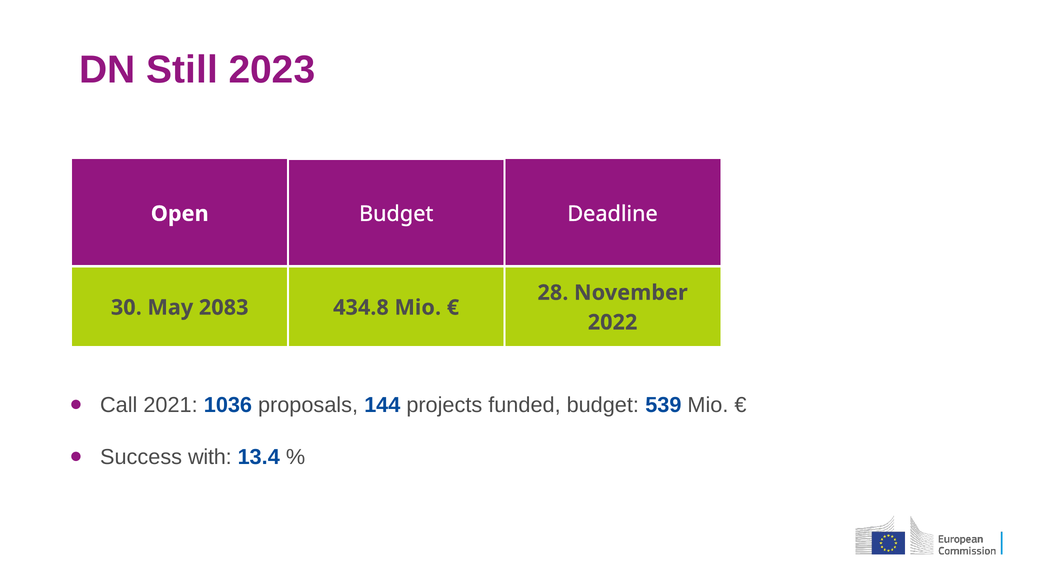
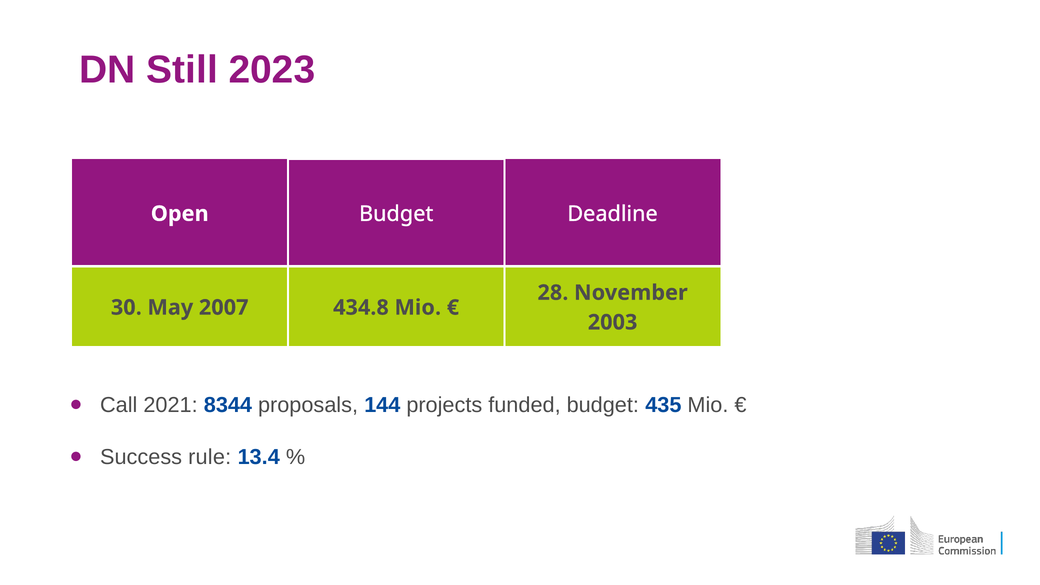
2083: 2083 -> 2007
2022: 2022 -> 2003
1036: 1036 -> 8344
539: 539 -> 435
with: with -> rule
